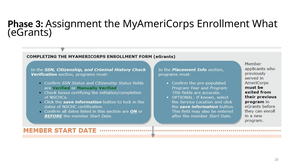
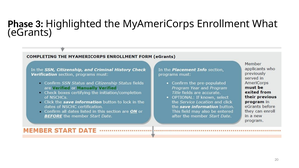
Assignment: Assignment -> Highlighted
